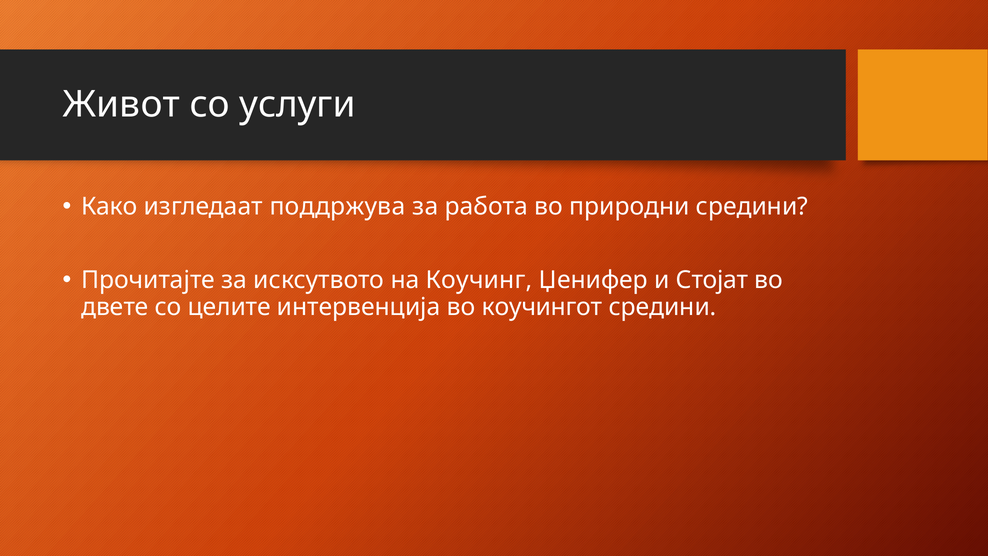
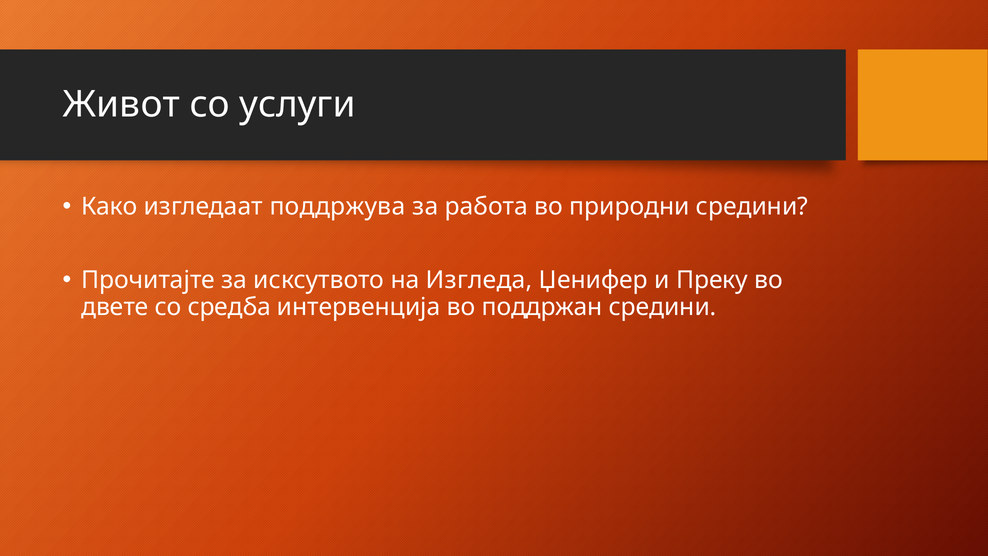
Коучинг: Коучинг -> Изгледа
Стојат: Стојат -> Преку
целите: целите -> средба
коучингот: коучингот -> поддржан
